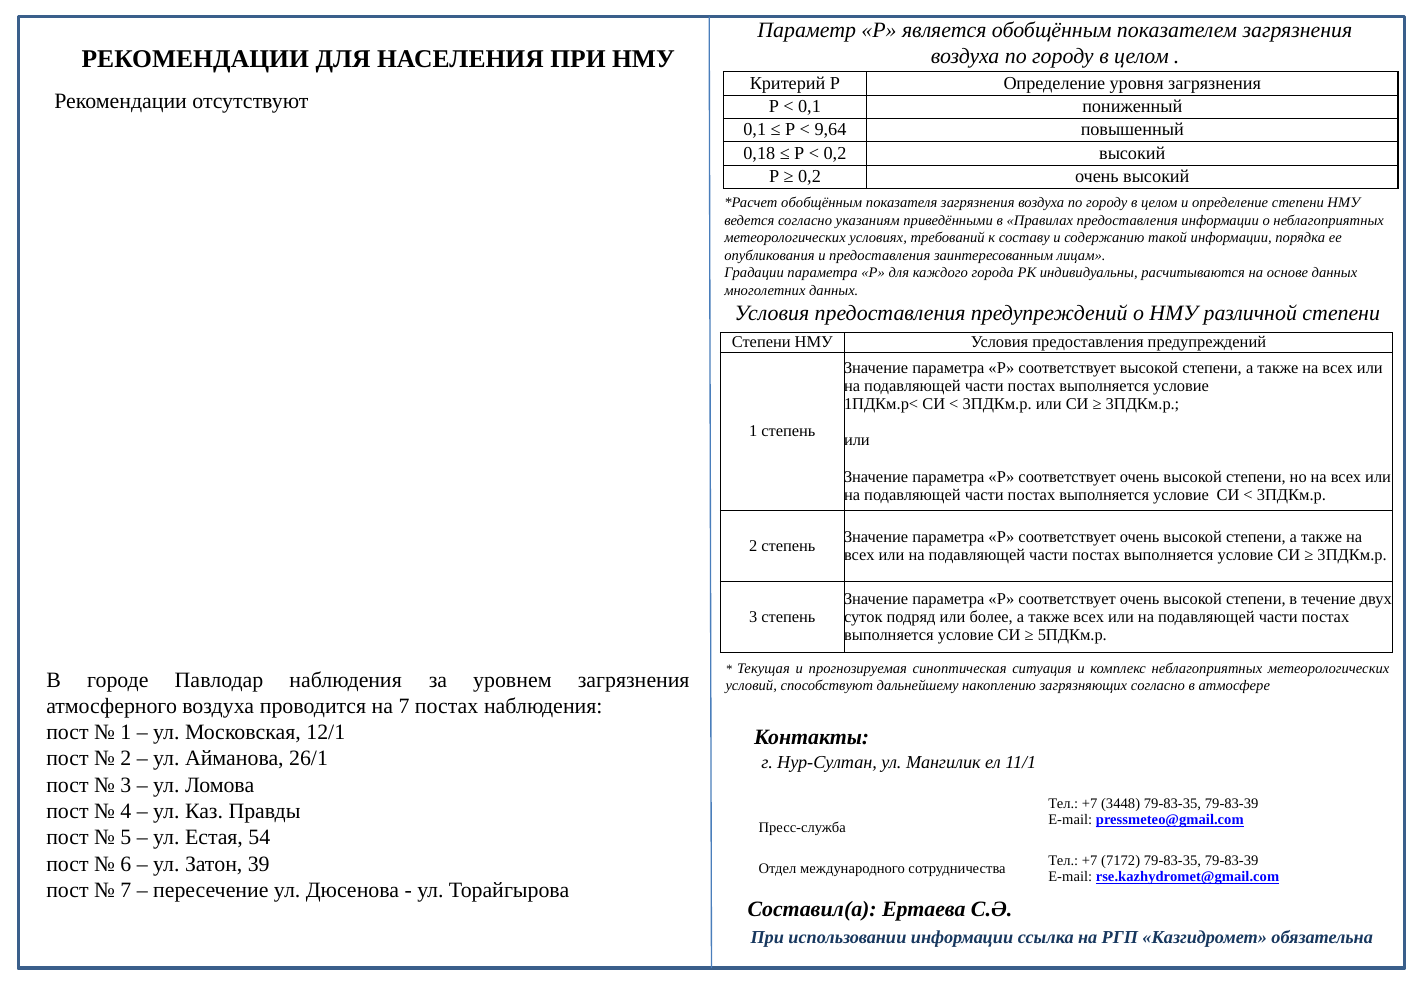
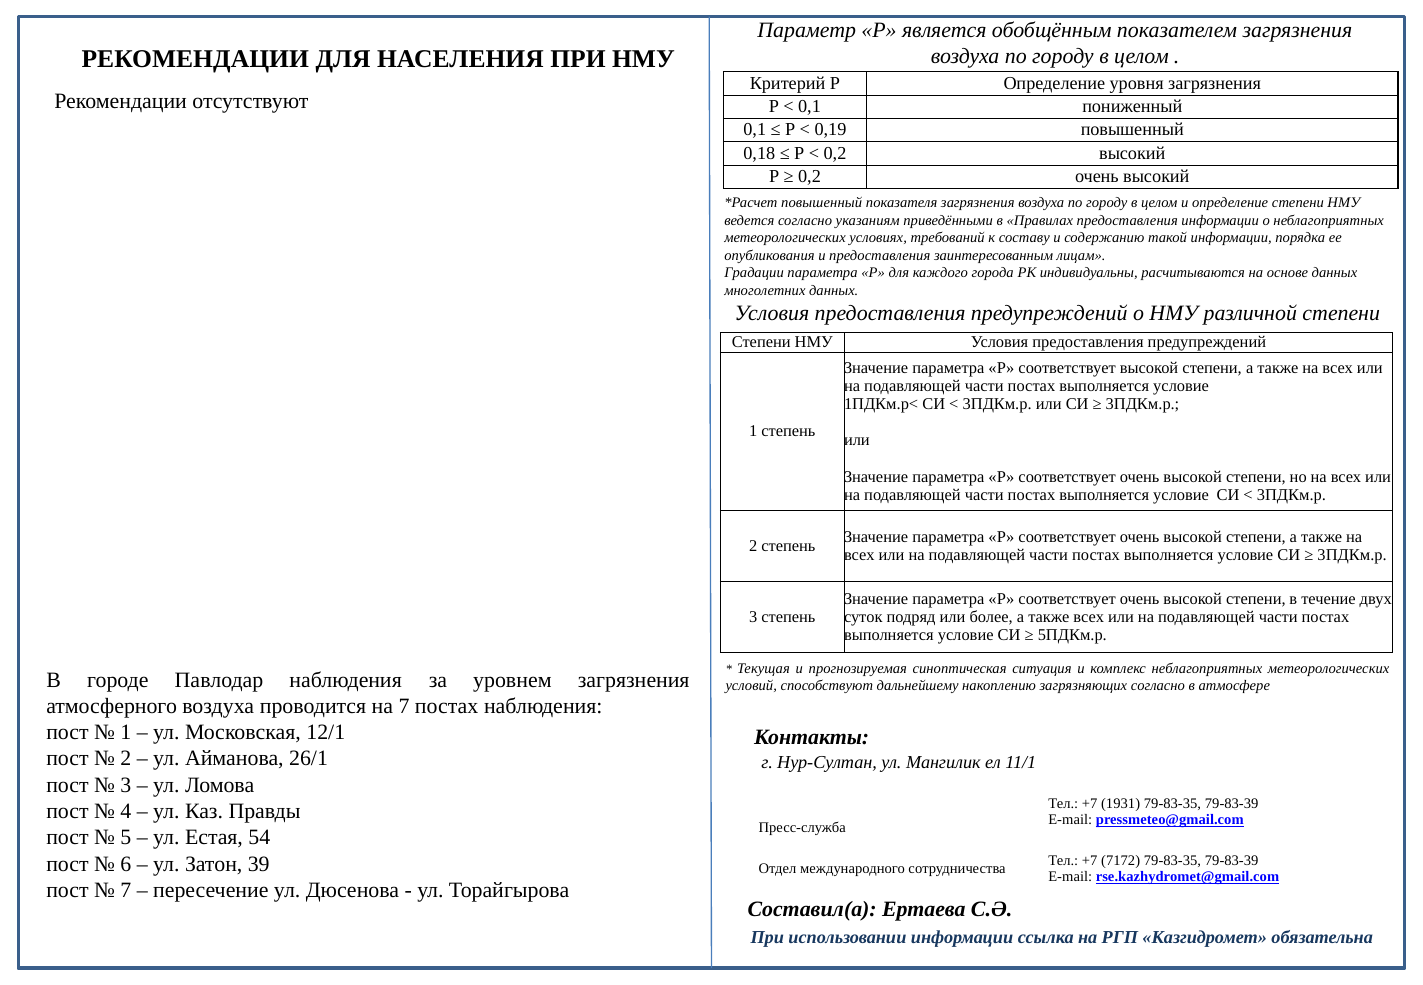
9,64: 9,64 -> 0,19
обобщённым at (822, 203): обобщённым -> повышенный
3448: 3448 -> 1931
